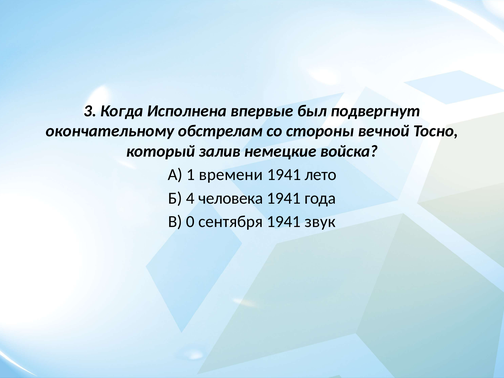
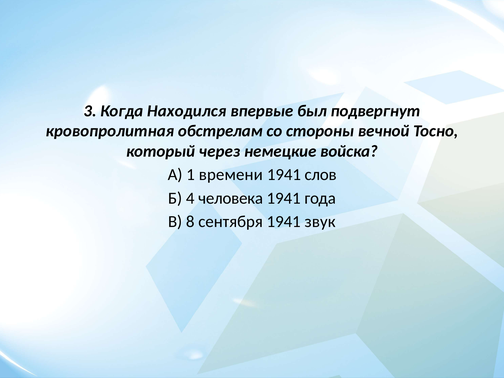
Исполнена: Исполнена -> Находился
окончательному: окончательному -> кровопролитная
залив: залив -> через
лето: лето -> слов
0: 0 -> 8
